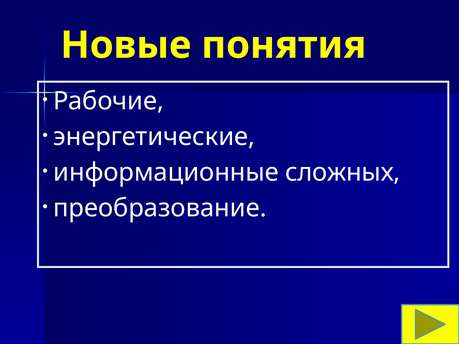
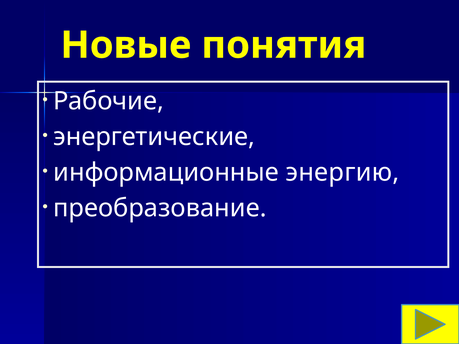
сложных: сложных -> энергию
